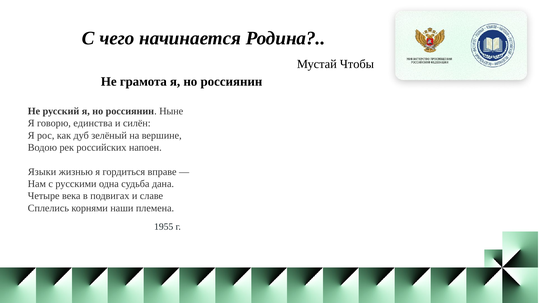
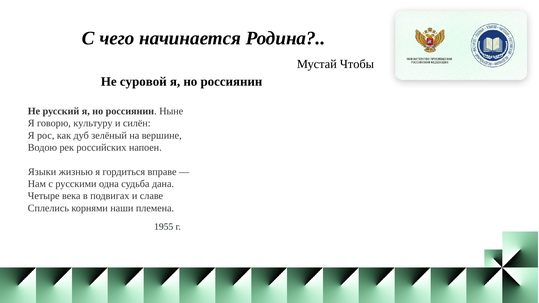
грамота: грамота -> суровой
единства: единства -> культуру
